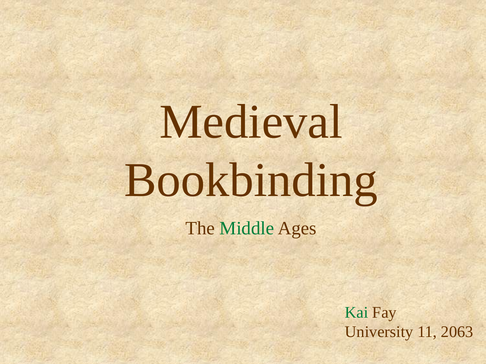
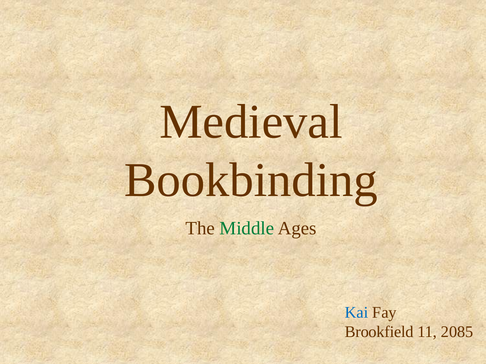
Kai colour: green -> blue
University: University -> Brookfield
2063: 2063 -> 2085
